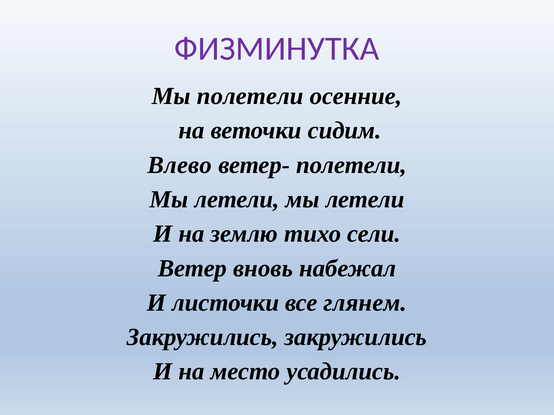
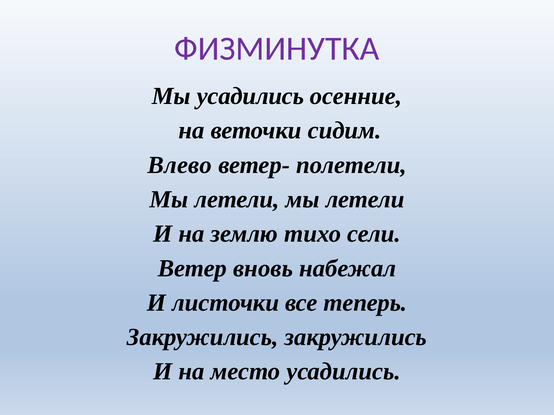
Мы полетели: полетели -> усадились
глянем: глянем -> теперь
